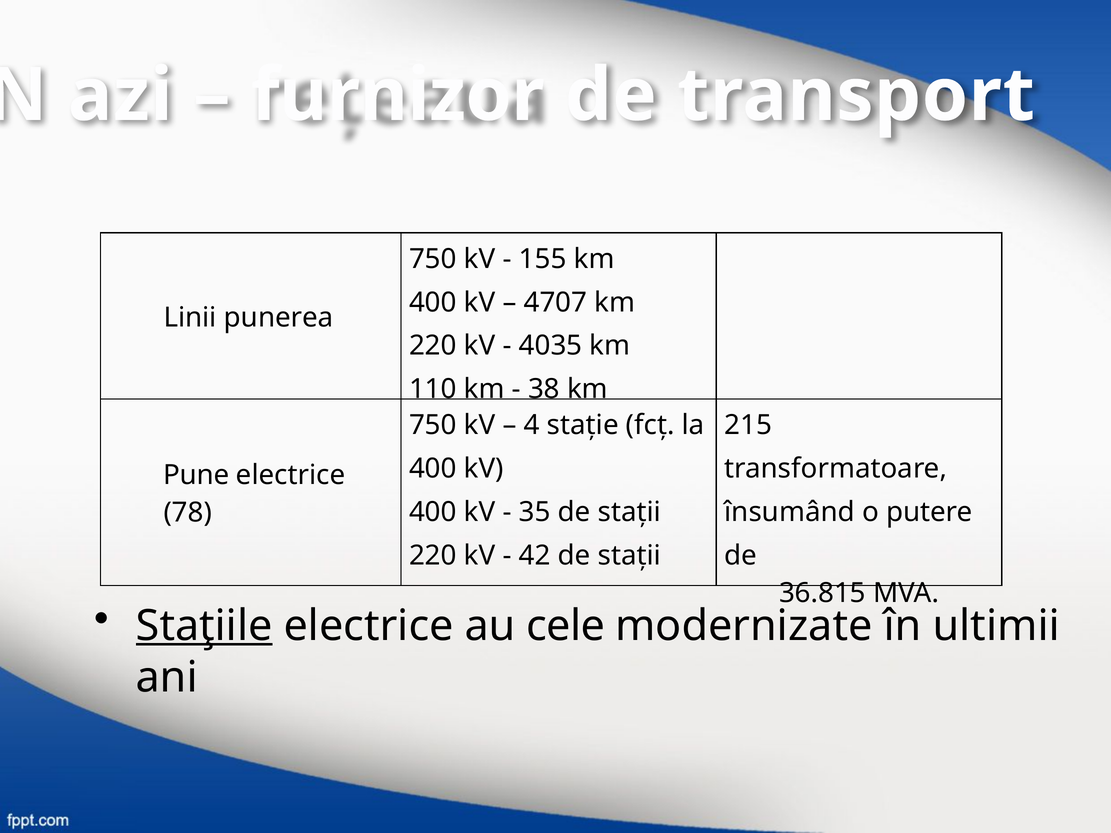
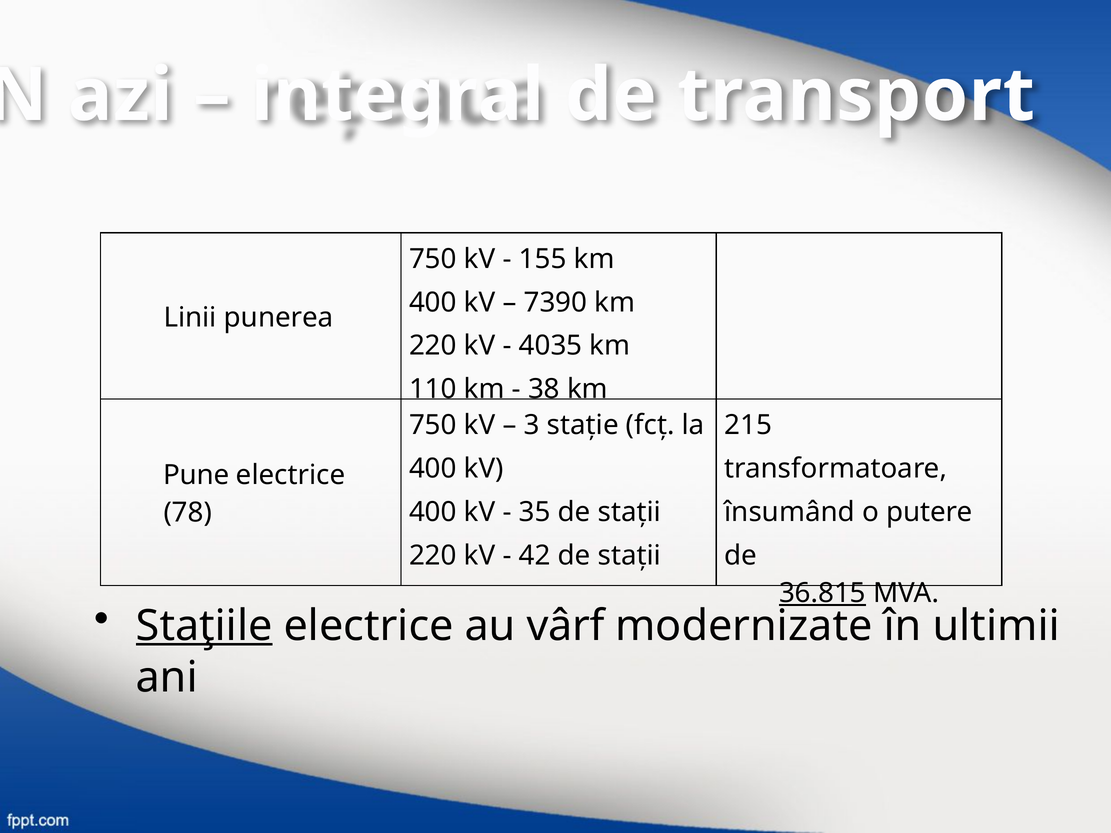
furnizor: furnizor -> integral
4707: 4707 -> 7390
4: 4 -> 3
36.815 underline: none -> present
cele: cele -> vârf
